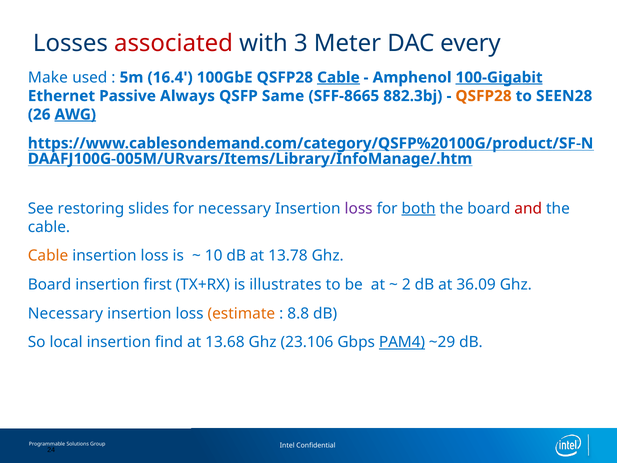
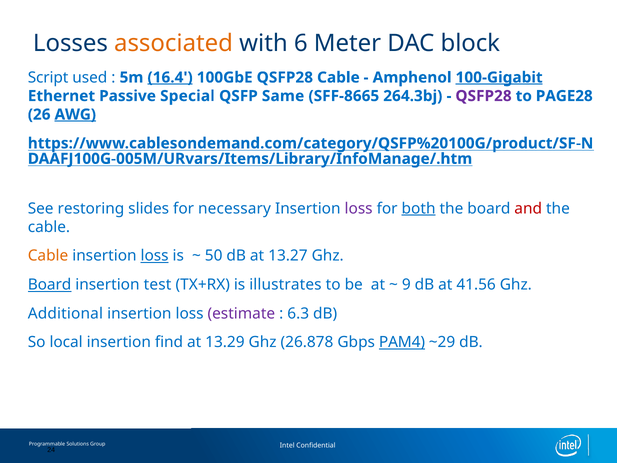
associated colour: red -> orange
3: 3 -> 6
every: every -> block
Make: Make -> Script
16.4 underline: none -> present
Cable at (338, 77) underline: present -> none
Always: Always -> Special
882.3bj: 882.3bj -> 264.3bj
QSFP28 at (484, 96) colour: orange -> purple
SEEN28: SEEN28 -> PAGE28
loss at (155, 256) underline: none -> present
10: 10 -> 50
13.78: 13.78 -> 13.27
Board at (50, 285) underline: none -> present
first: first -> test
2: 2 -> 9
36.09: 36.09 -> 41.56
Necessary at (65, 313): Necessary -> Additional
estimate colour: orange -> purple
8.8: 8.8 -> 6.3
13.68: 13.68 -> 13.29
23.106: 23.106 -> 26.878
